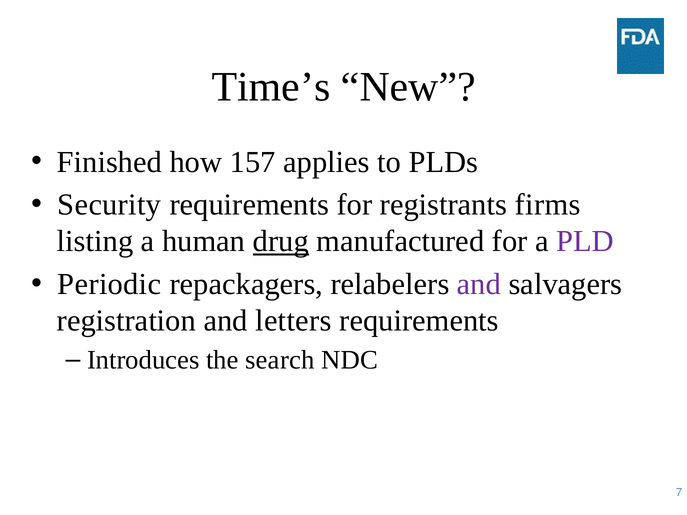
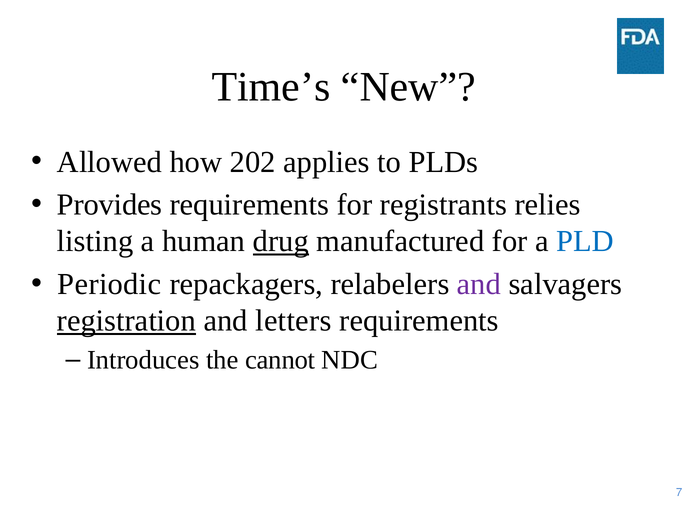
Finished: Finished -> Allowed
157: 157 -> 202
Security: Security -> Provides
firms: firms -> relies
PLD colour: purple -> blue
registration underline: none -> present
search: search -> cannot
